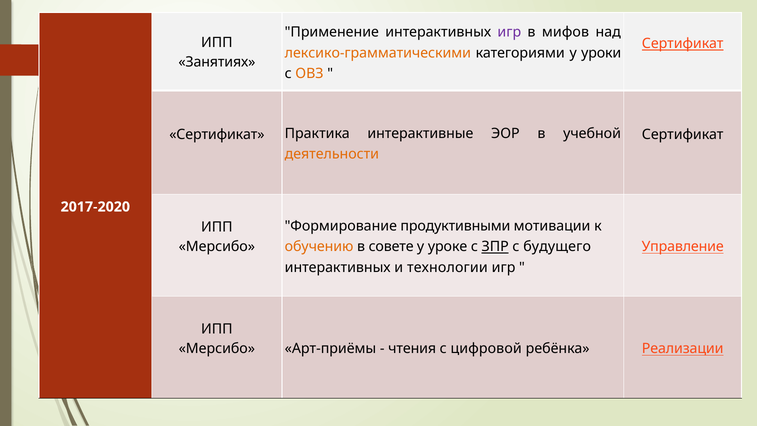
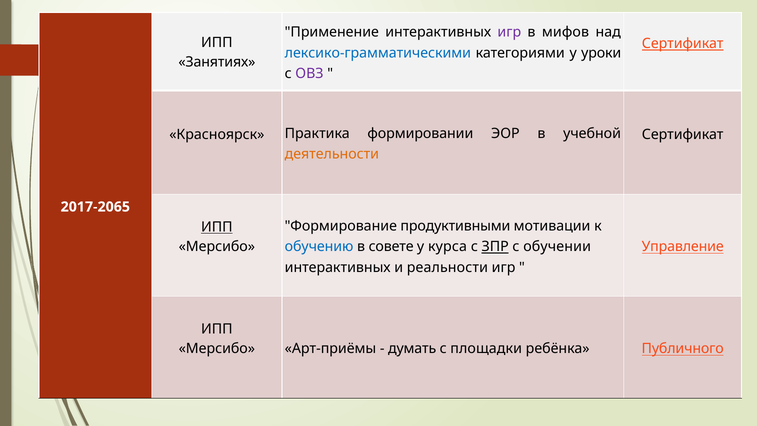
лексико-грамматическими colour: orange -> blue
ОВЗ colour: orange -> purple
Сертификат at (217, 134): Сертификат -> Красноярск
интерактивные: интерактивные -> формировании
2017-2020: 2017-2020 -> 2017-2065
ИПП at (217, 227) underline: none -> present
обучению colour: orange -> blue
уроке: уроке -> курса
будущего: будущего -> обучении
технологии: технологии -> реальности
чтения: чтения -> думать
цифровой: цифровой -> площадки
Реализации: Реализации -> Публичного
